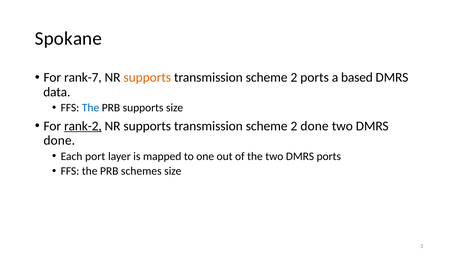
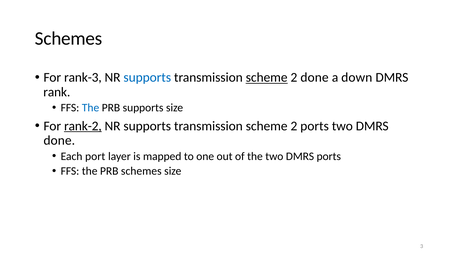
Spokane at (68, 38): Spokane -> Schemes
rank-7: rank-7 -> rank-3
supports at (147, 77) colour: orange -> blue
scheme at (267, 77) underline: none -> present
2 ports: ports -> done
based: based -> down
data: data -> rank
2 done: done -> ports
